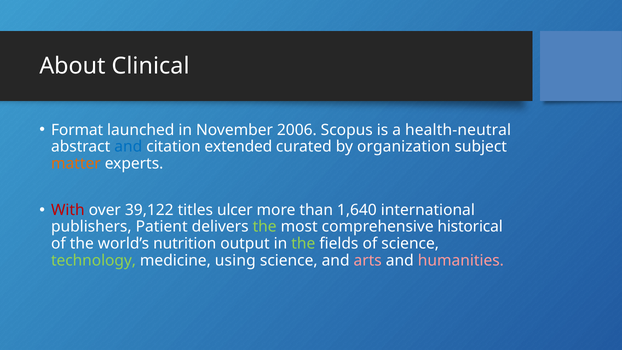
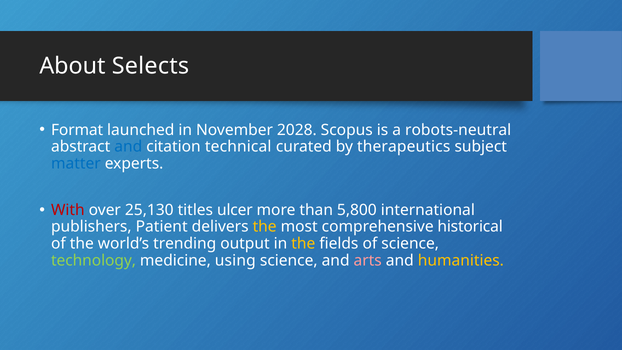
Clinical: Clinical -> Selects
2006: 2006 -> 2028
health-neutral: health-neutral -> robots-neutral
extended: extended -> technical
organization: organization -> therapeutics
matter colour: orange -> blue
39,122: 39,122 -> 25,130
1,640: 1,640 -> 5,800
the at (265, 227) colour: light green -> yellow
nutrition: nutrition -> trending
the at (303, 244) colour: light green -> yellow
humanities colour: pink -> yellow
